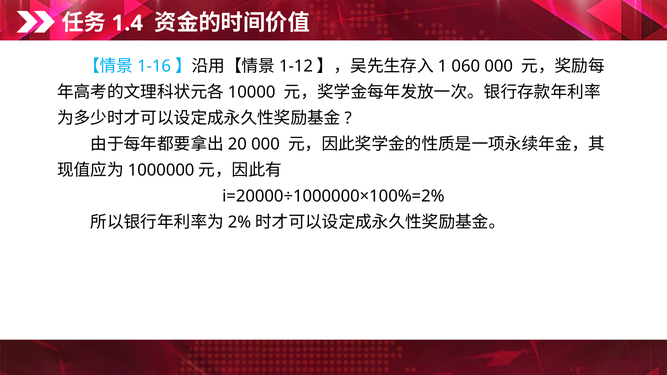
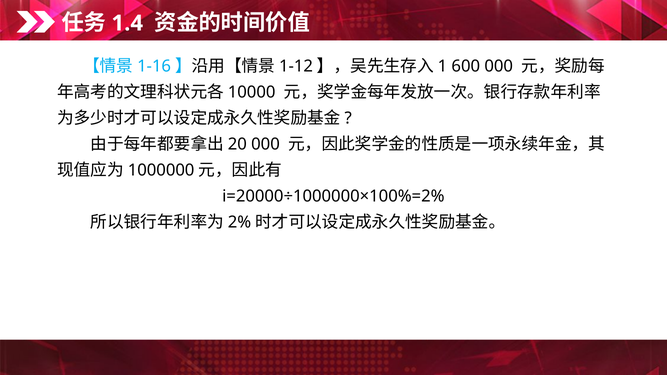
060: 060 -> 600
